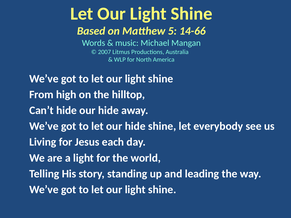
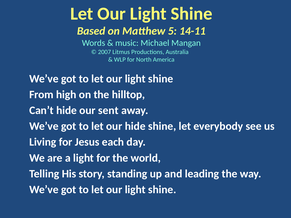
14-66: 14-66 -> 14-11
hide our hide: hide -> sent
